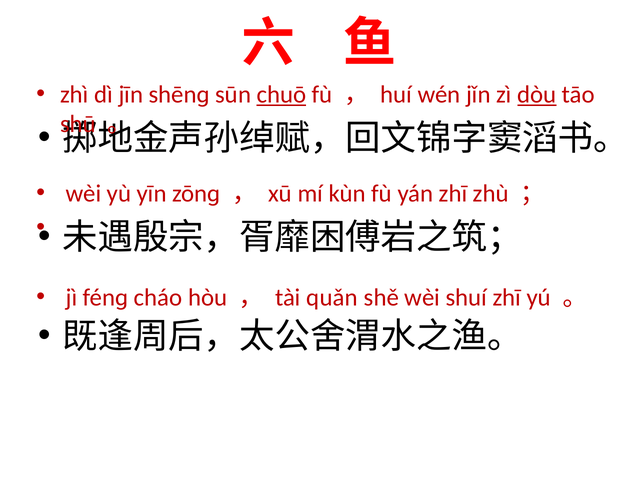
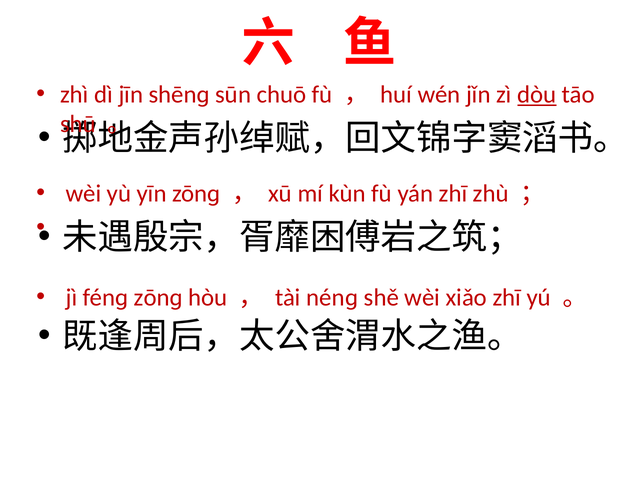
chuō underline: present -> none
fénɡ cháo: cháo -> zōnɡ
quǎn: quǎn -> nénɡ
shuí: shuí -> xiǎo
